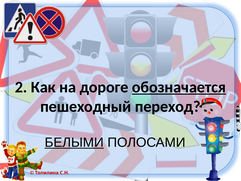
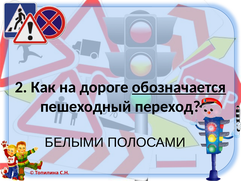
БЕЛЫМИ underline: present -> none
